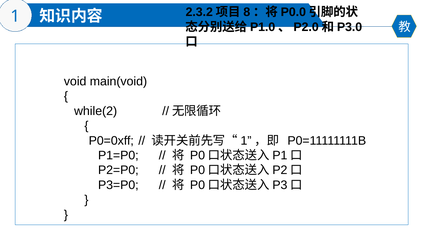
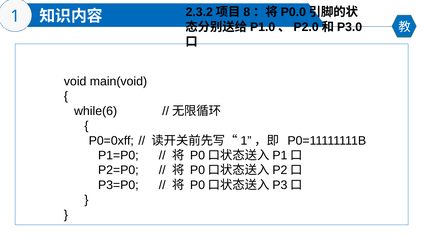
while(2: while(2 -> while(6
